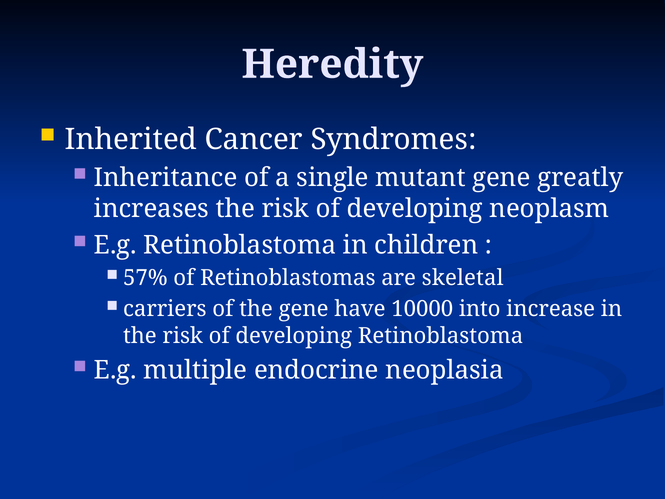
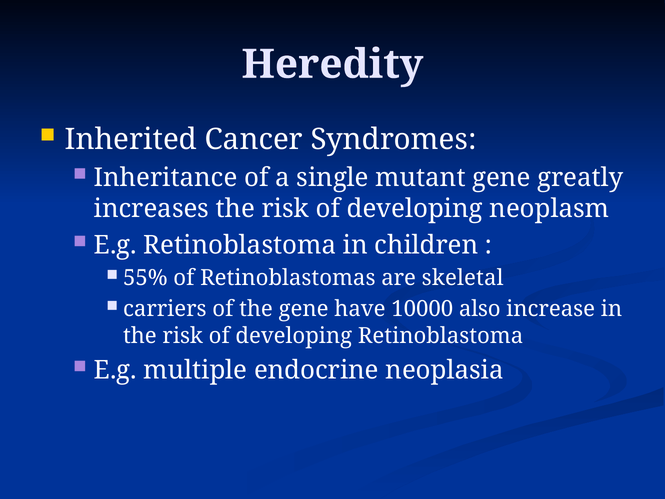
57%: 57% -> 55%
into: into -> also
